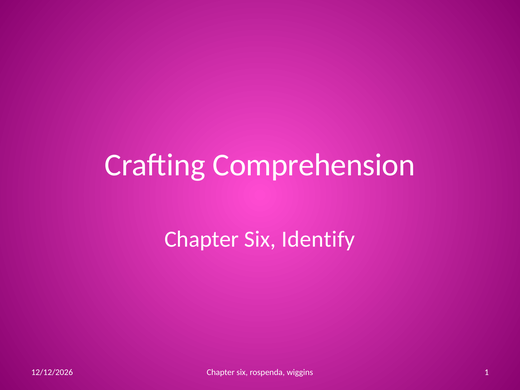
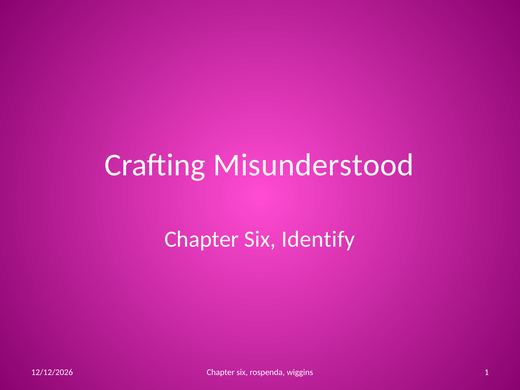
Comprehension: Comprehension -> Misunderstood
